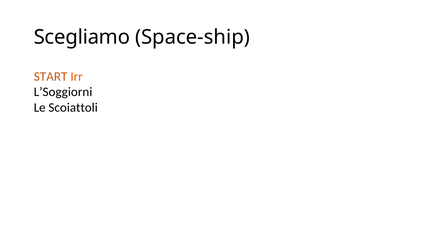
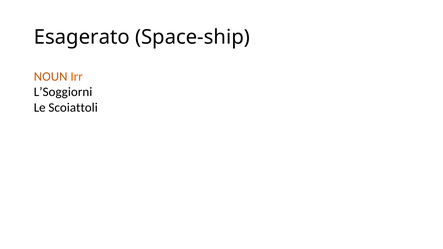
Scegliamo: Scegliamo -> Esagerato
START: START -> NOUN
